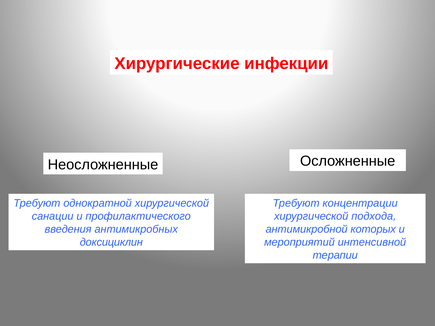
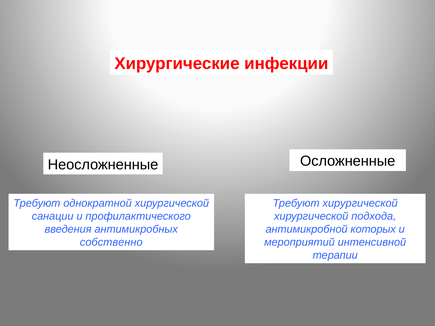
Требуют концентрации: концентрации -> хирургической
доксициклин: доксициклин -> собственно
